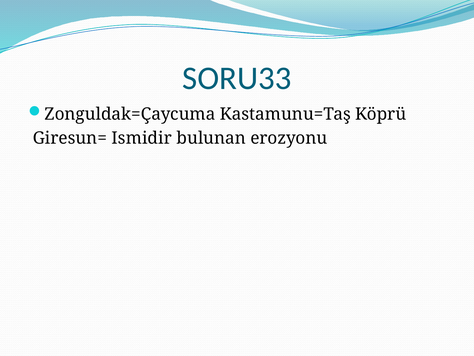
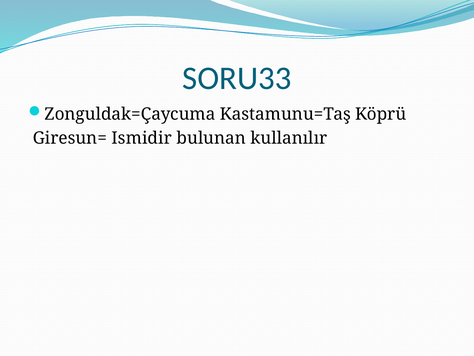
erozyonu: erozyonu -> kullanılır
